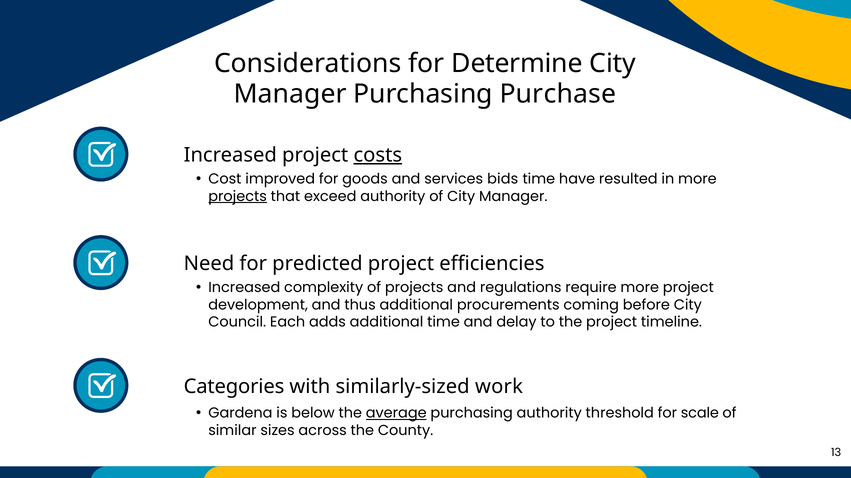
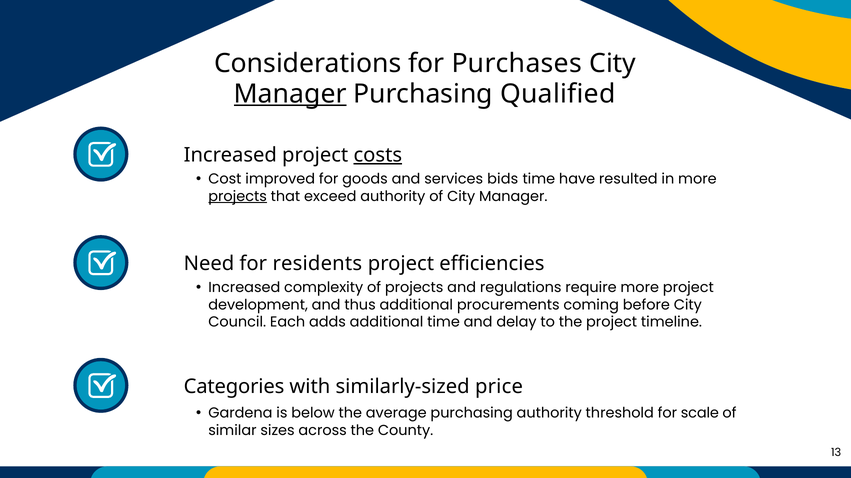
Determine: Determine -> Purchases
Manager at (290, 94) underline: none -> present
Purchase: Purchase -> Qualified
predicted: predicted -> residents
work: work -> price
average underline: present -> none
